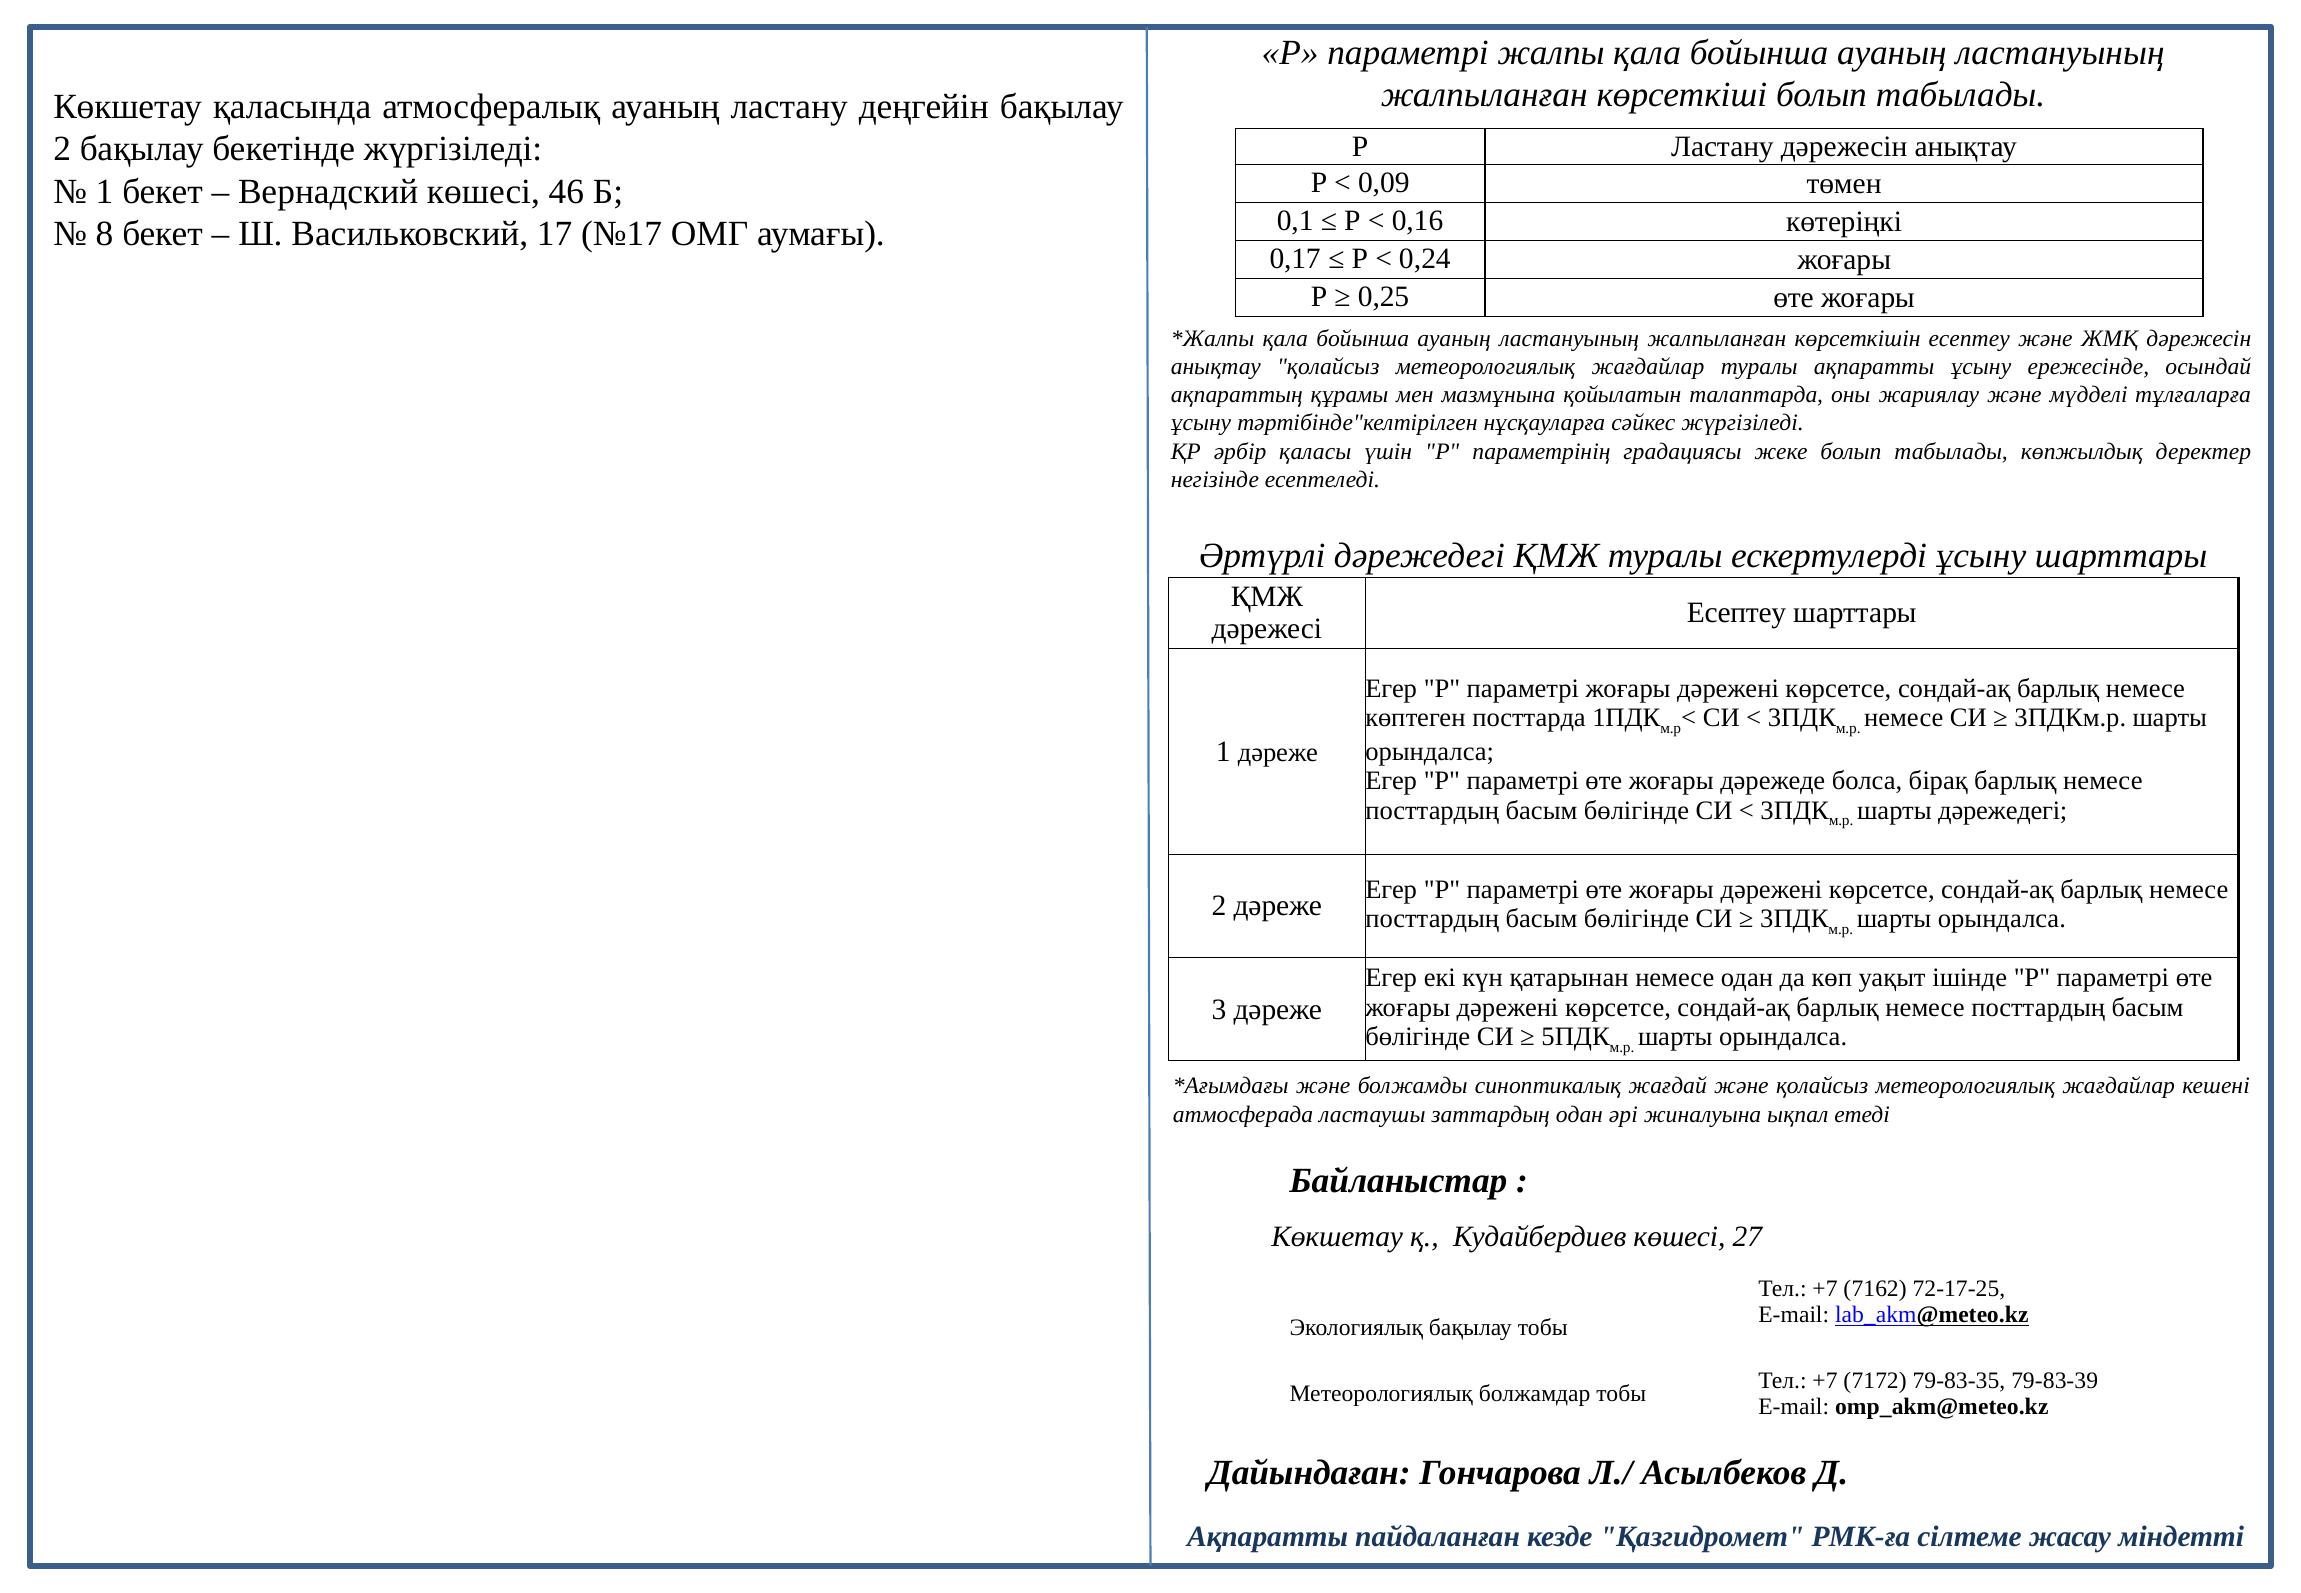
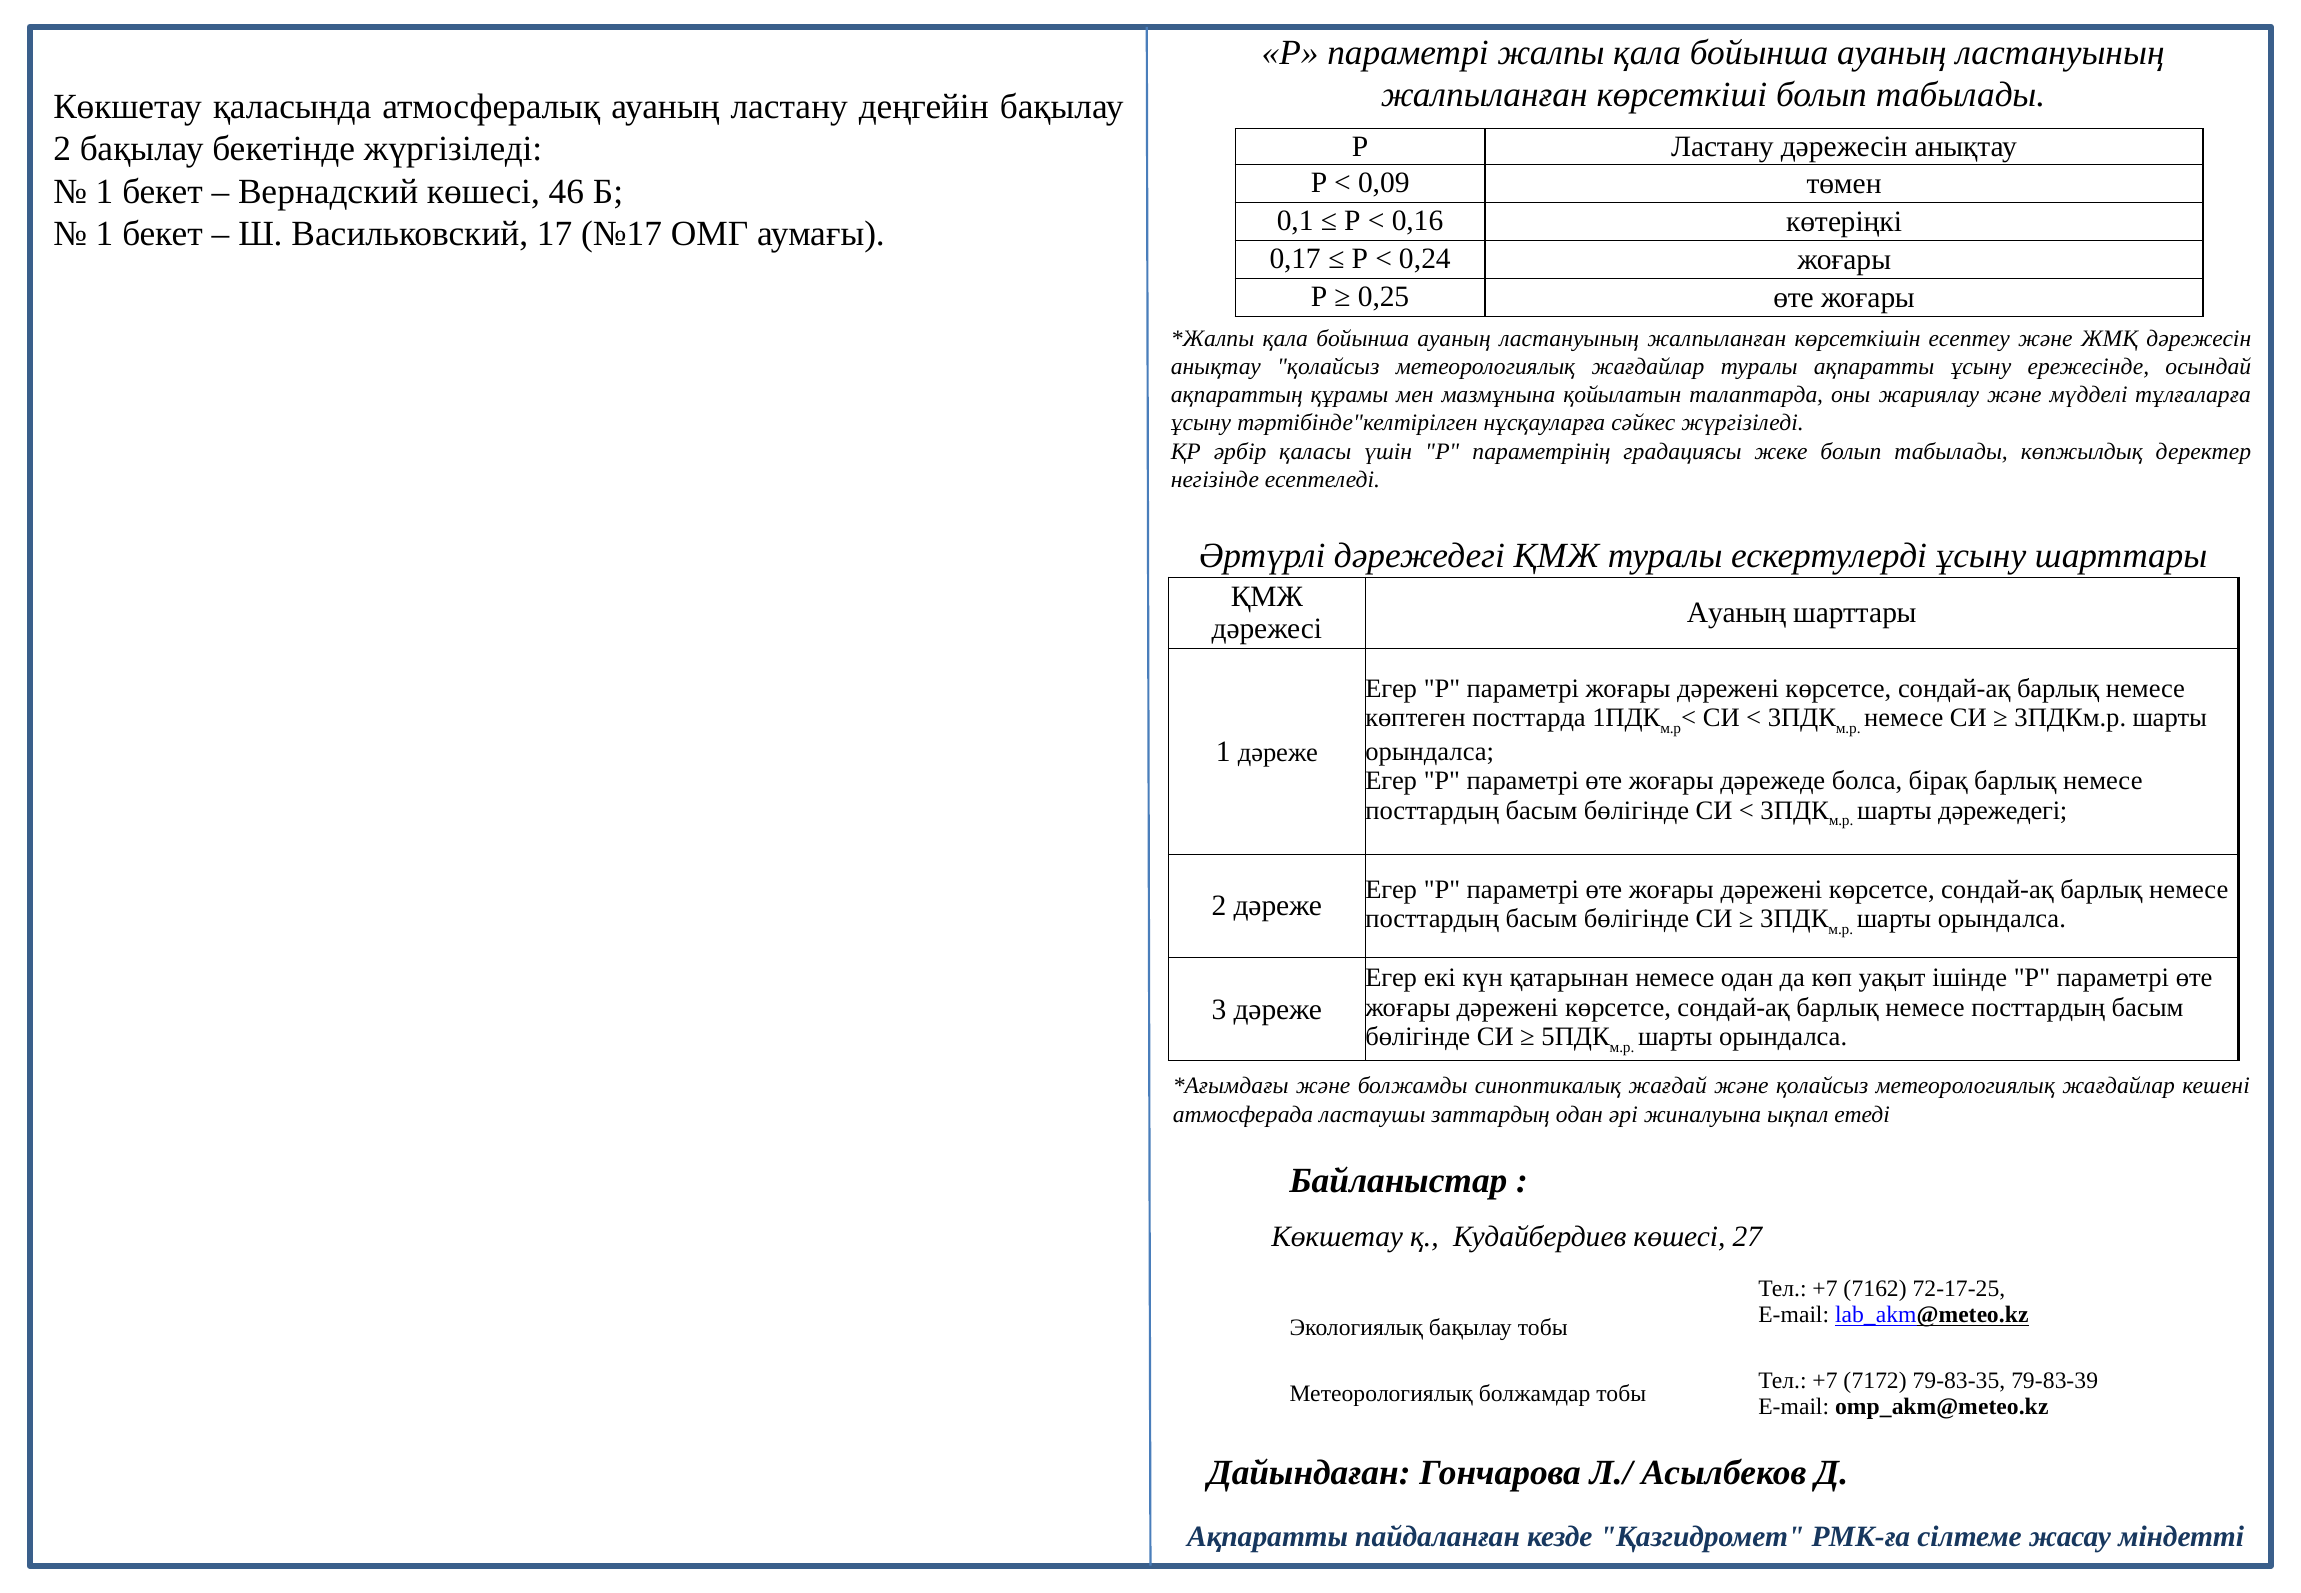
8 at (105, 234): 8 -> 1
Есептеу at (1737, 613): Есептеу -> Ауаның
